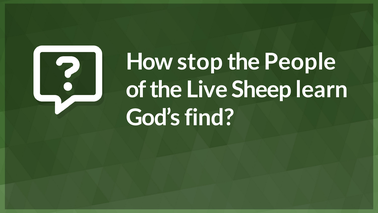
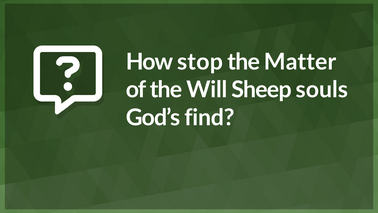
People: People -> Matter
Live: Live -> Will
learn: learn -> souls
